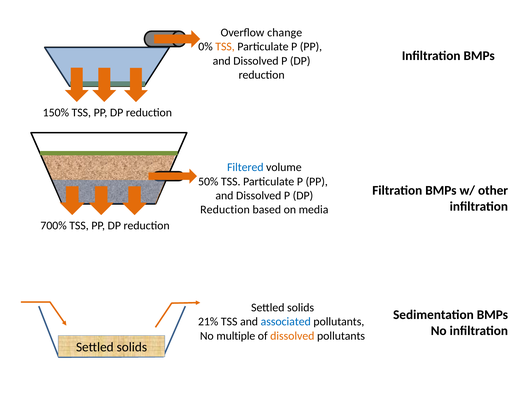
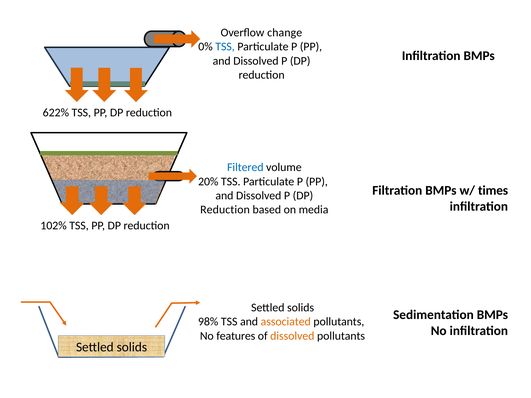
TSS at (225, 47) colour: orange -> blue
150%: 150% -> 622%
50%: 50% -> 20%
other: other -> times
700%: 700% -> 102%
21%: 21% -> 98%
associated colour: blue -> orange
multiple: multiple -> features
